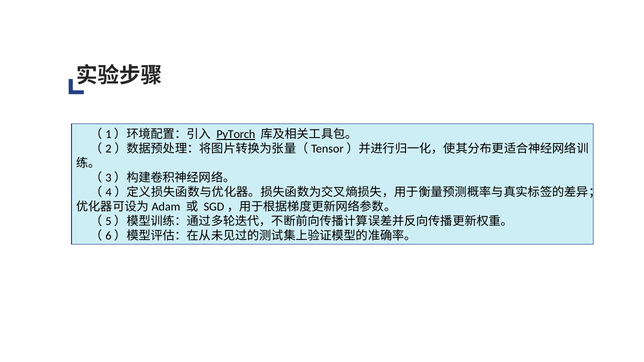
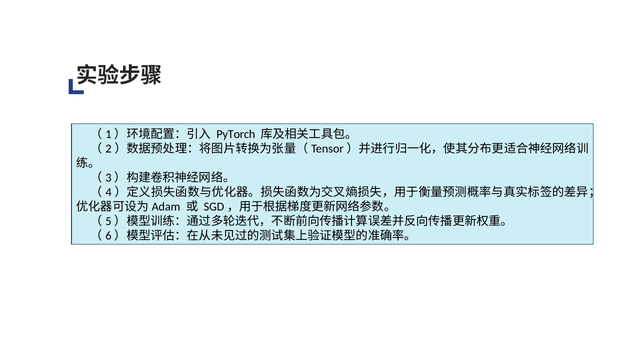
PyTorch underline: present -> none
